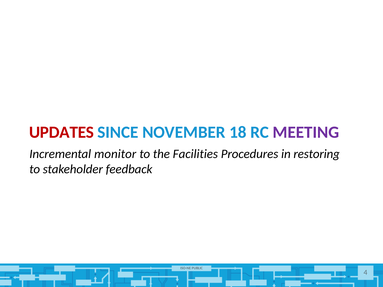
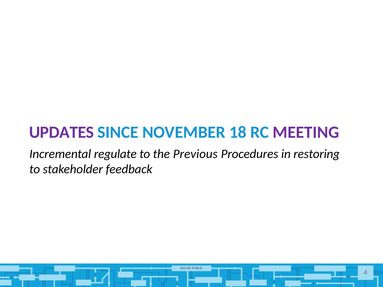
UPDATES colour: red -> purple
monitor: monitor -> regulate
Facilities: Facilities -> Previous
